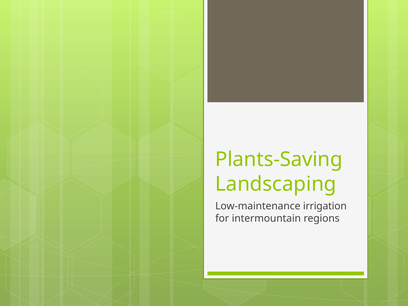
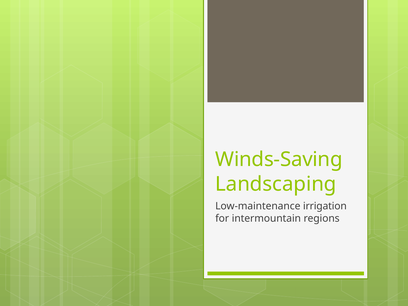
Plants-Saving: Plants-Saving -> Winds-Saving
